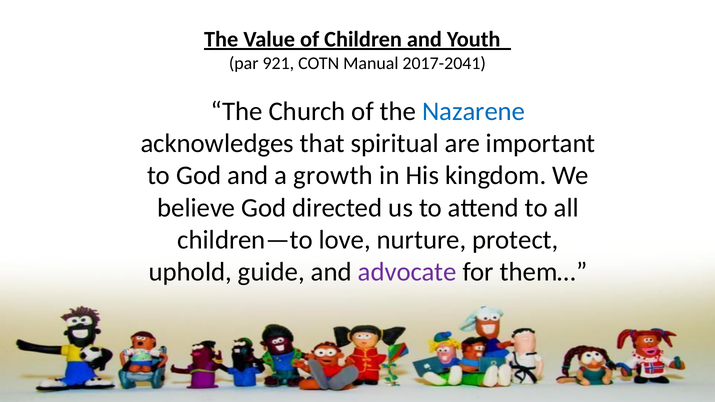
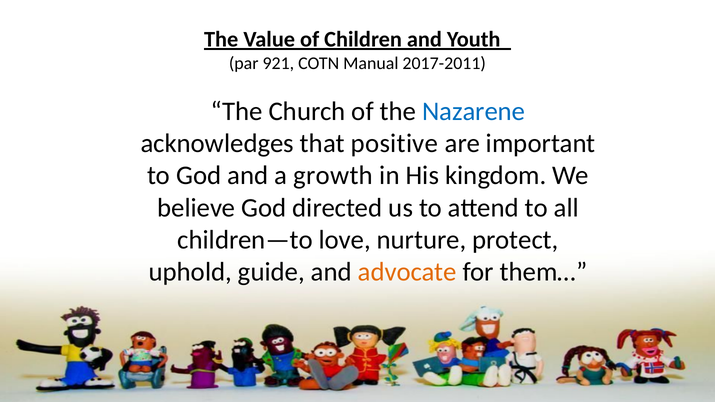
2017-2041: 2017-2041 -> 2017-2011
spiritual: spiritual -> positive
advocate colour: purple -> orange
